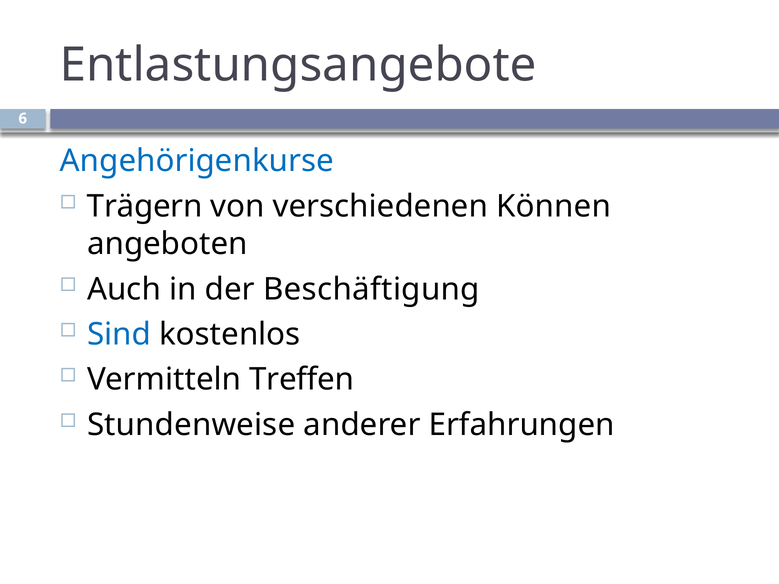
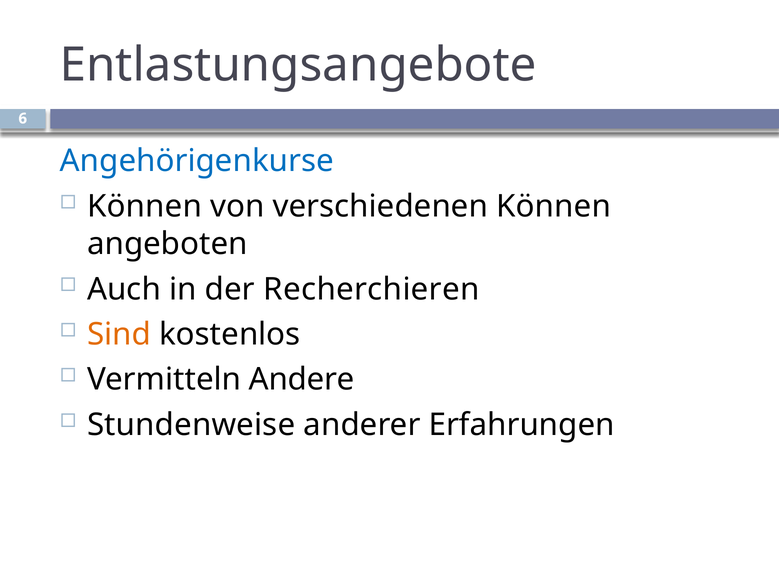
Trägern at (145, 206): Trägern -> Können
Beschäftigung: Beschäftigung -> Recherchieren
Sind colour: blue -> orange
Treffen: Treffen -> Andere
